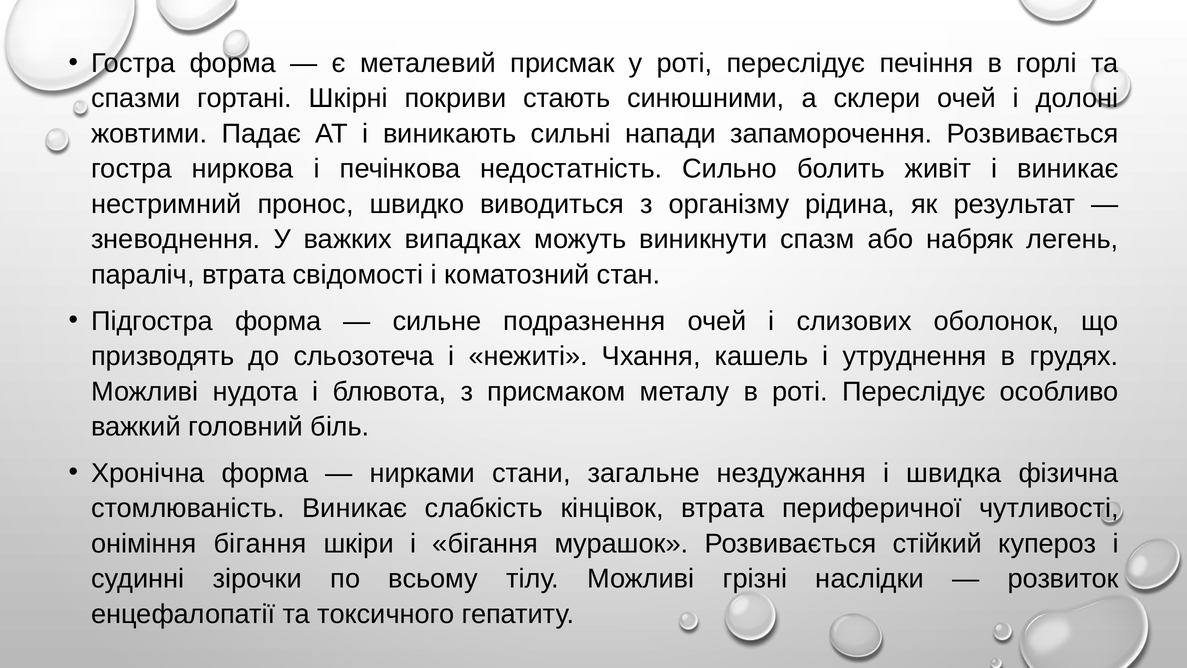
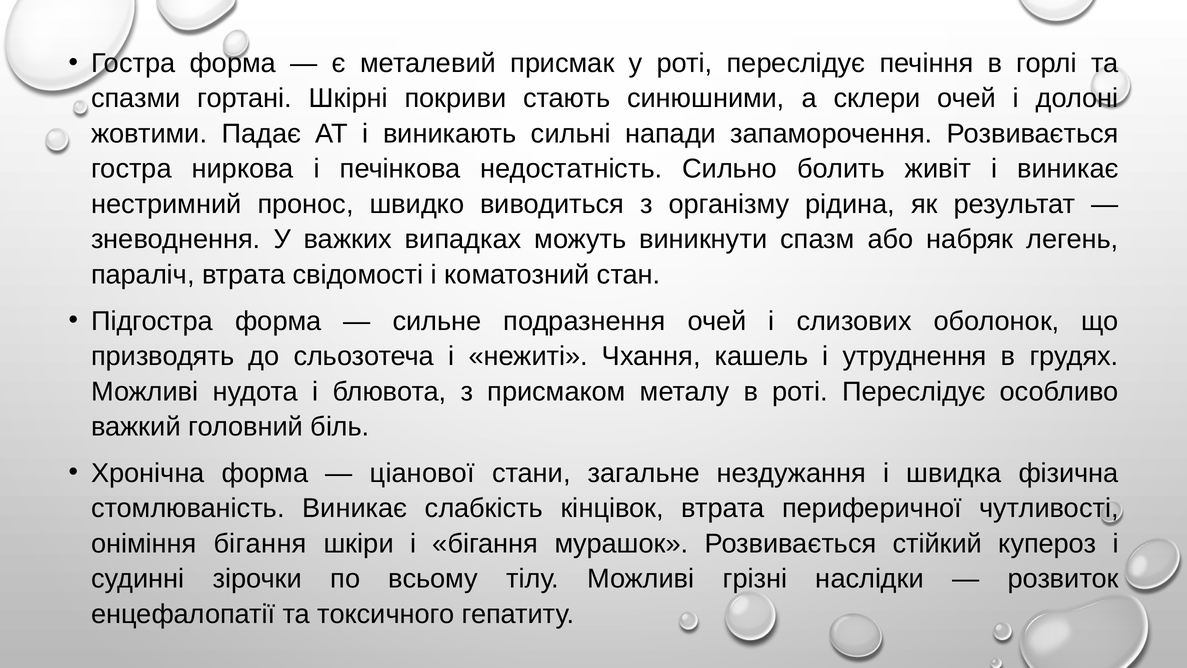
нирками: нирками -> ціанової
